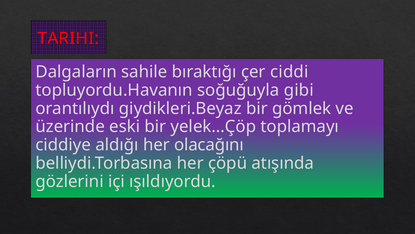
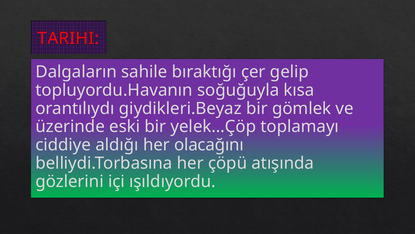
ciddi: ciddi -> gelip
gibi: gibi -> kısa
